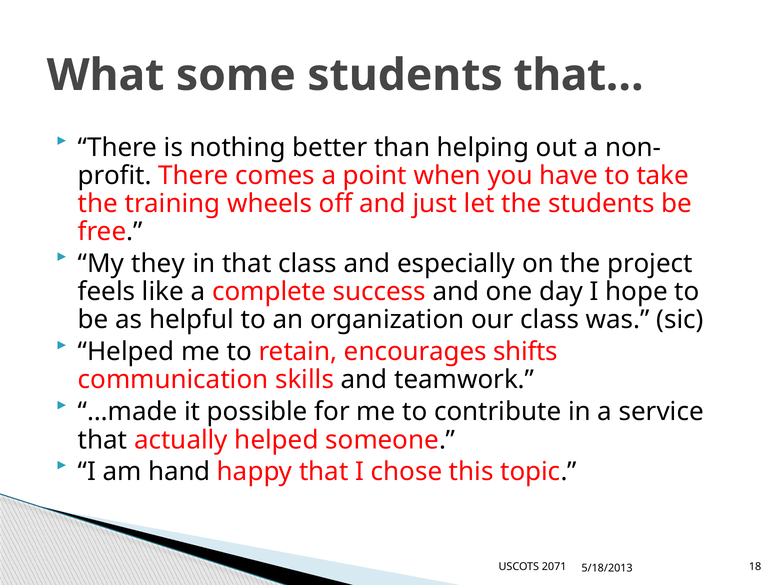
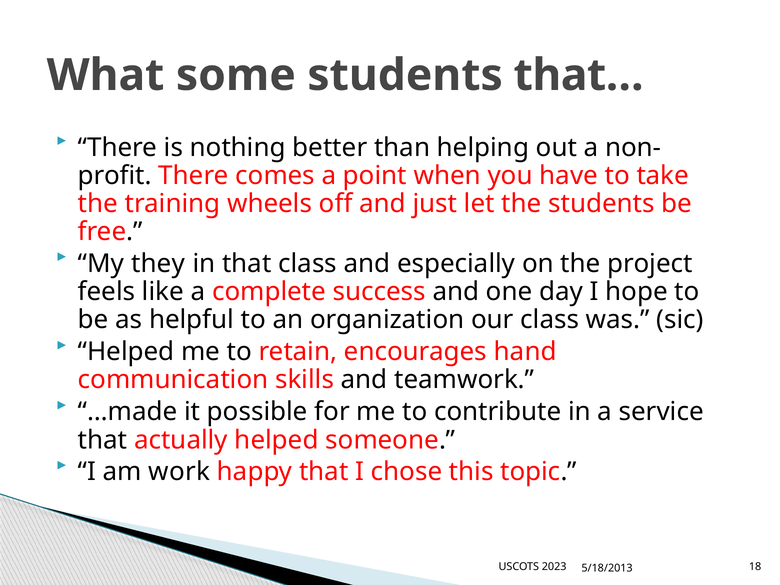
shifts: shifts -> hand
hand: hand -> work
2071: 2071 -> 2023
